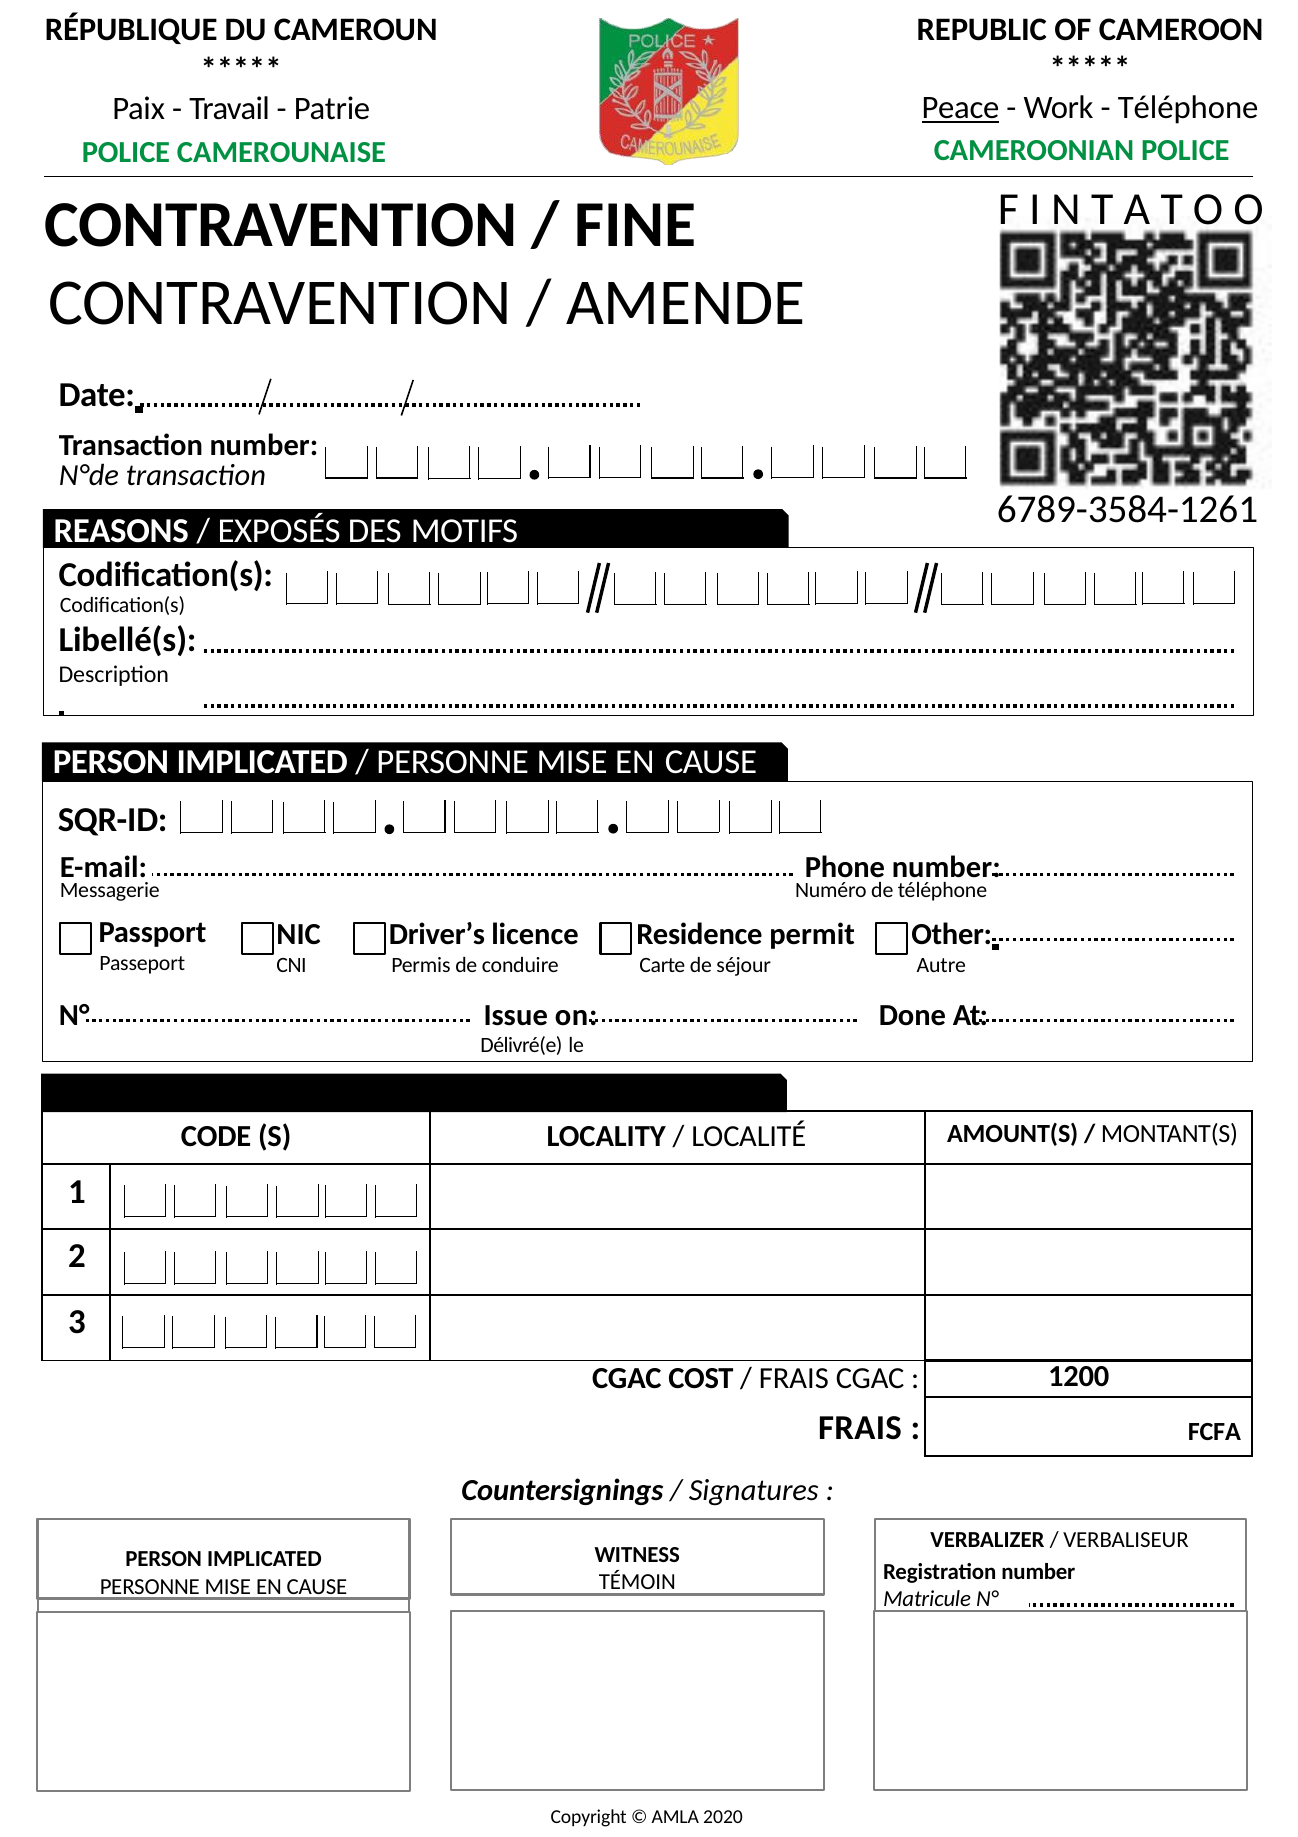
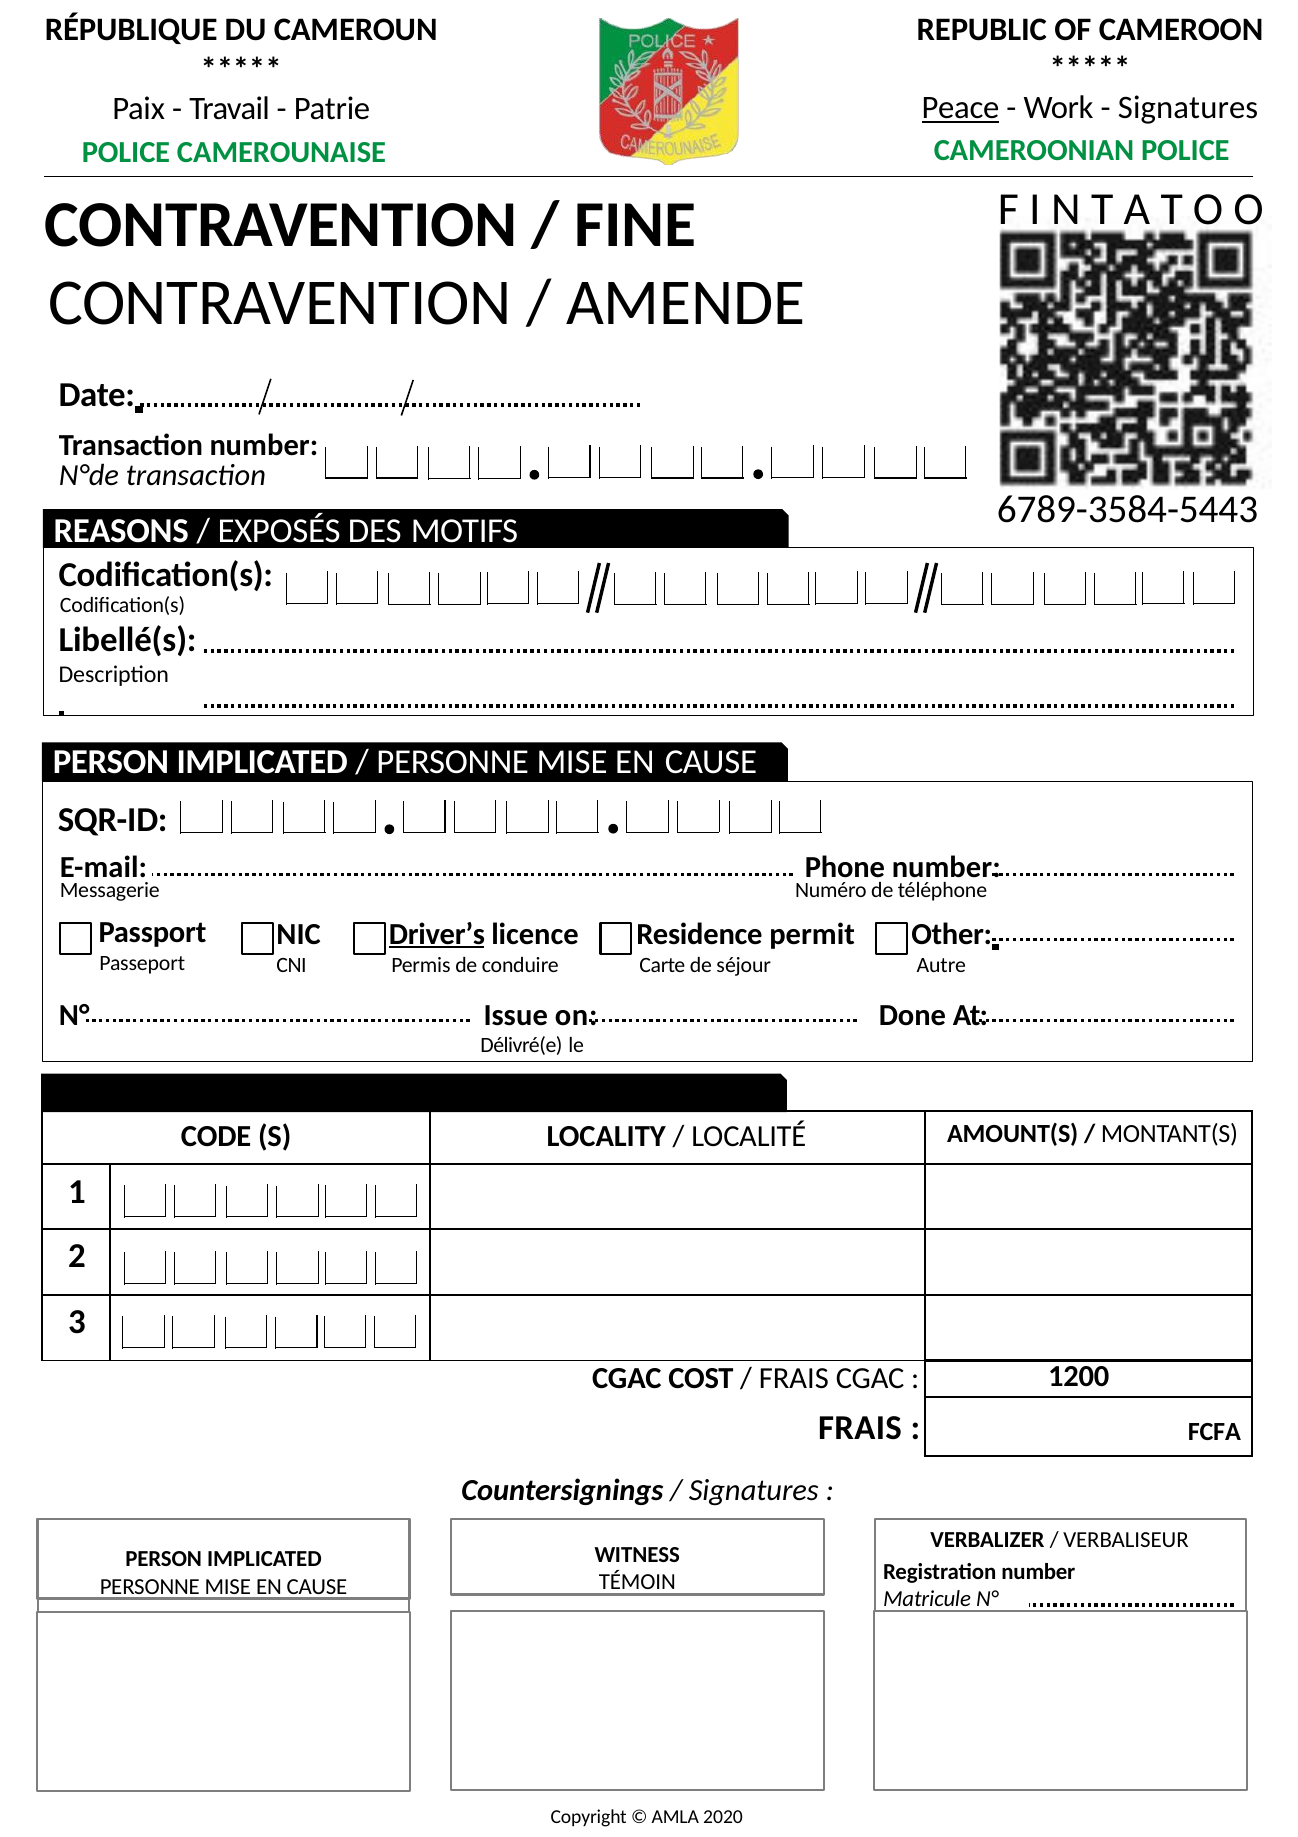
Téléphone at (1188, 108): Téléphone -> Signatures
6789-3584-1261: 6789-3584-1261 -> 6789-3584-5443
Driver’s underline: none -> present
